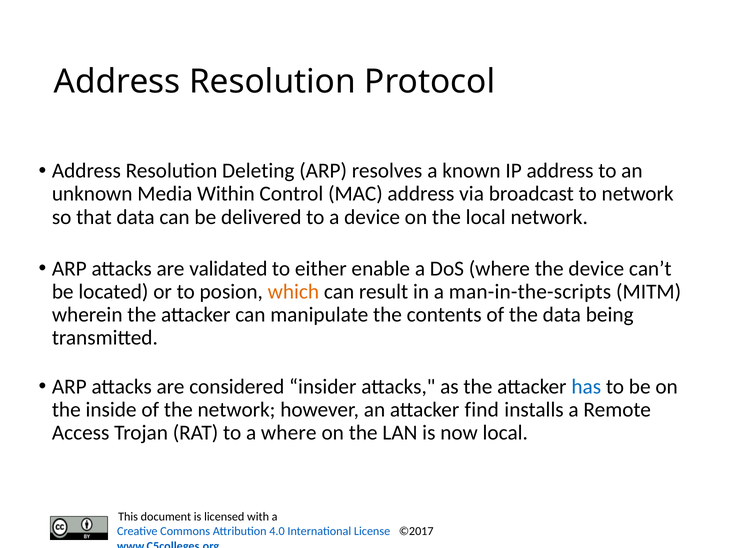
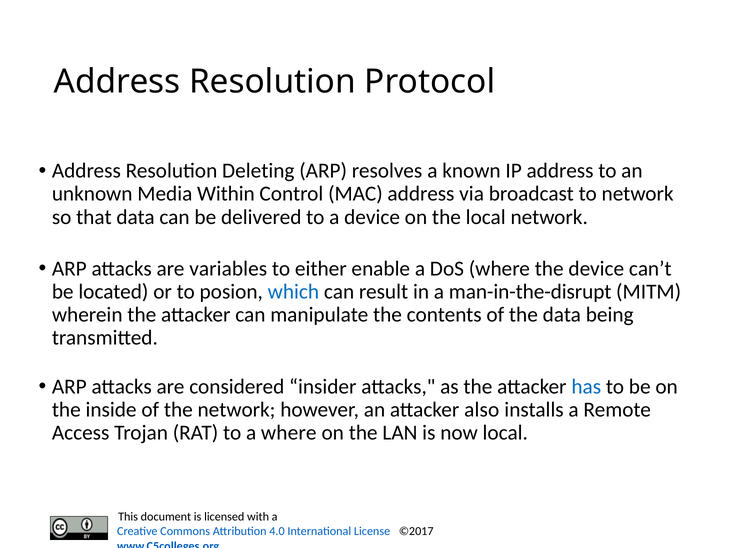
validated: validated -> variables
which colour: orange -> blue
man-in-the-scripts: man-in-the-scripts -> man-in-the-disrupt
find: find -> also
